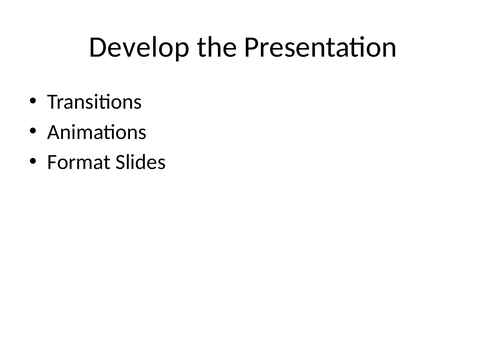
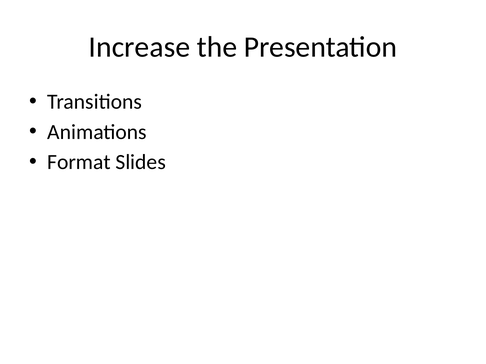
Develop: Develop -> Increase
